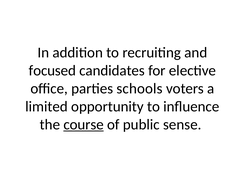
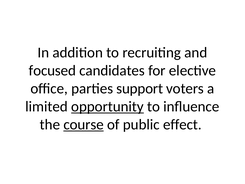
schools: schools -> support
opportunity underline: none -> present
sense: sense -> effect
